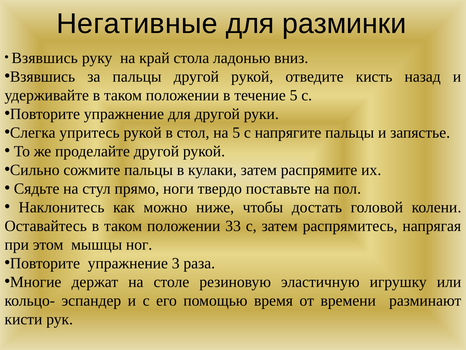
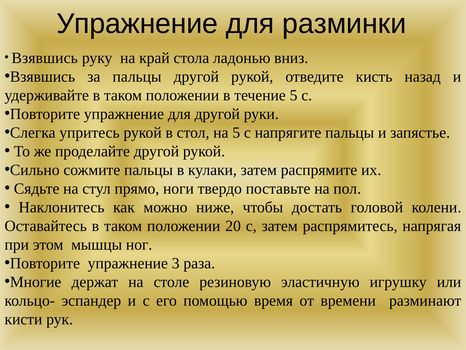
Негативные at (137, 24): Негативные -> Упражнение
33: 33 -> 20
